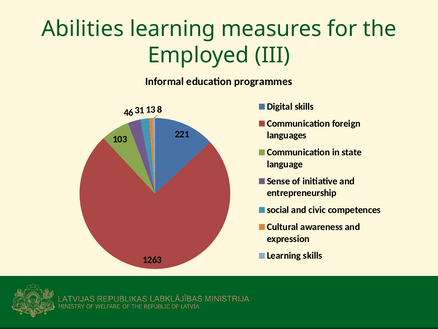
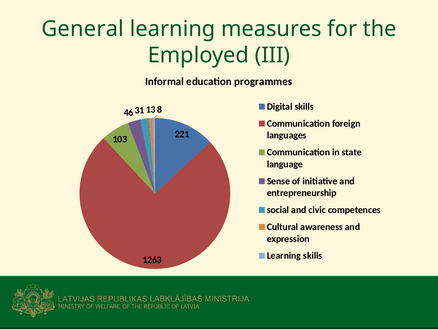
Abilities: Abilities -> General
